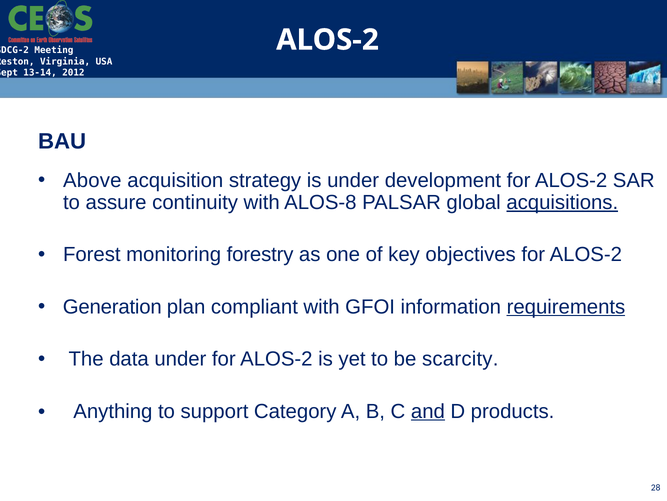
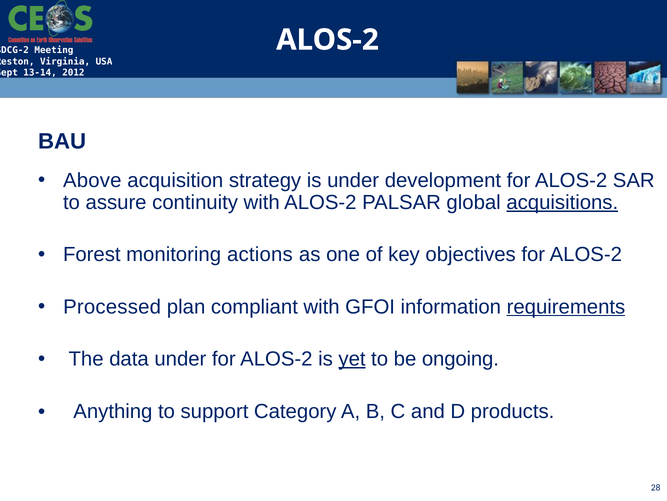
with ALOS-8: ALOS-8 -> ALOS-2
forestry: forestry -> actions
Generation: Generation -> Processed
yet underline: none -> present
scarcity: scarcity -> ongoing
and underline: present -> none
